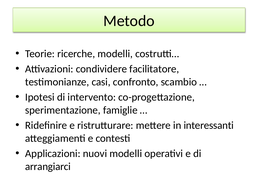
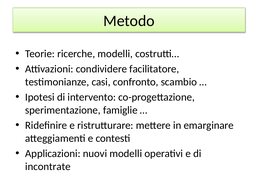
interessanti: interessanti -> emarginare
arrangiarci: arrangiarci -> incontrate
